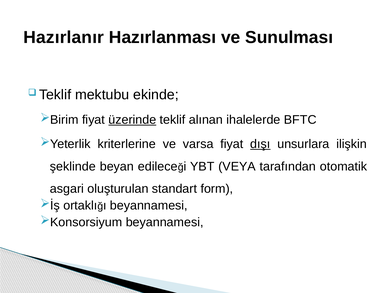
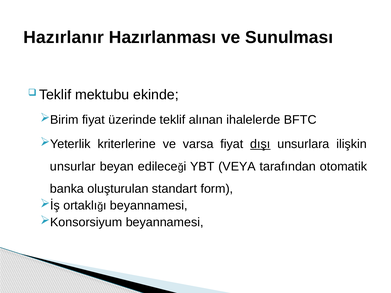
üzerinde underline: present -> none
şeklinde: şeklinde -> unsurlar
asgari: asgari -> banka
